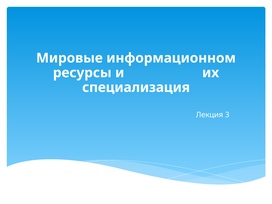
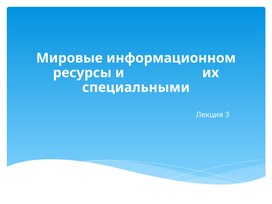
специализация: специализация -> специальными
